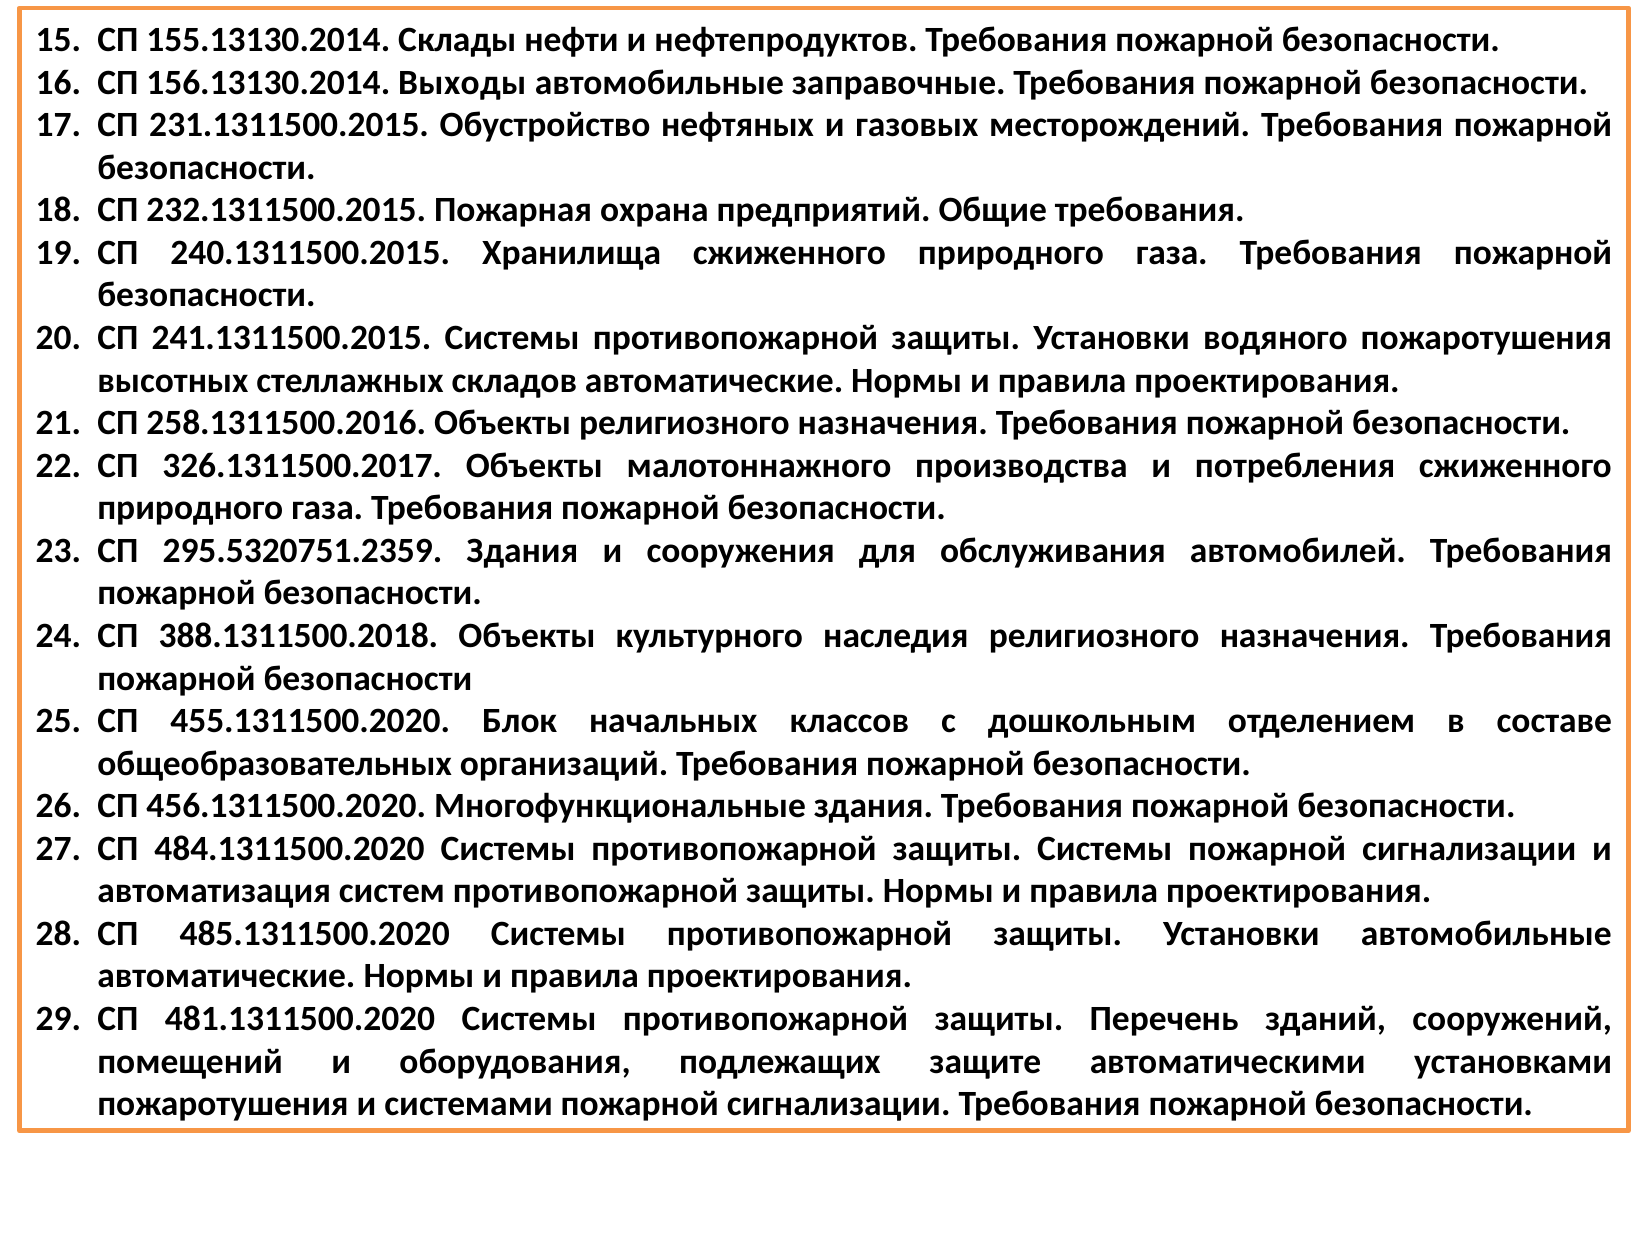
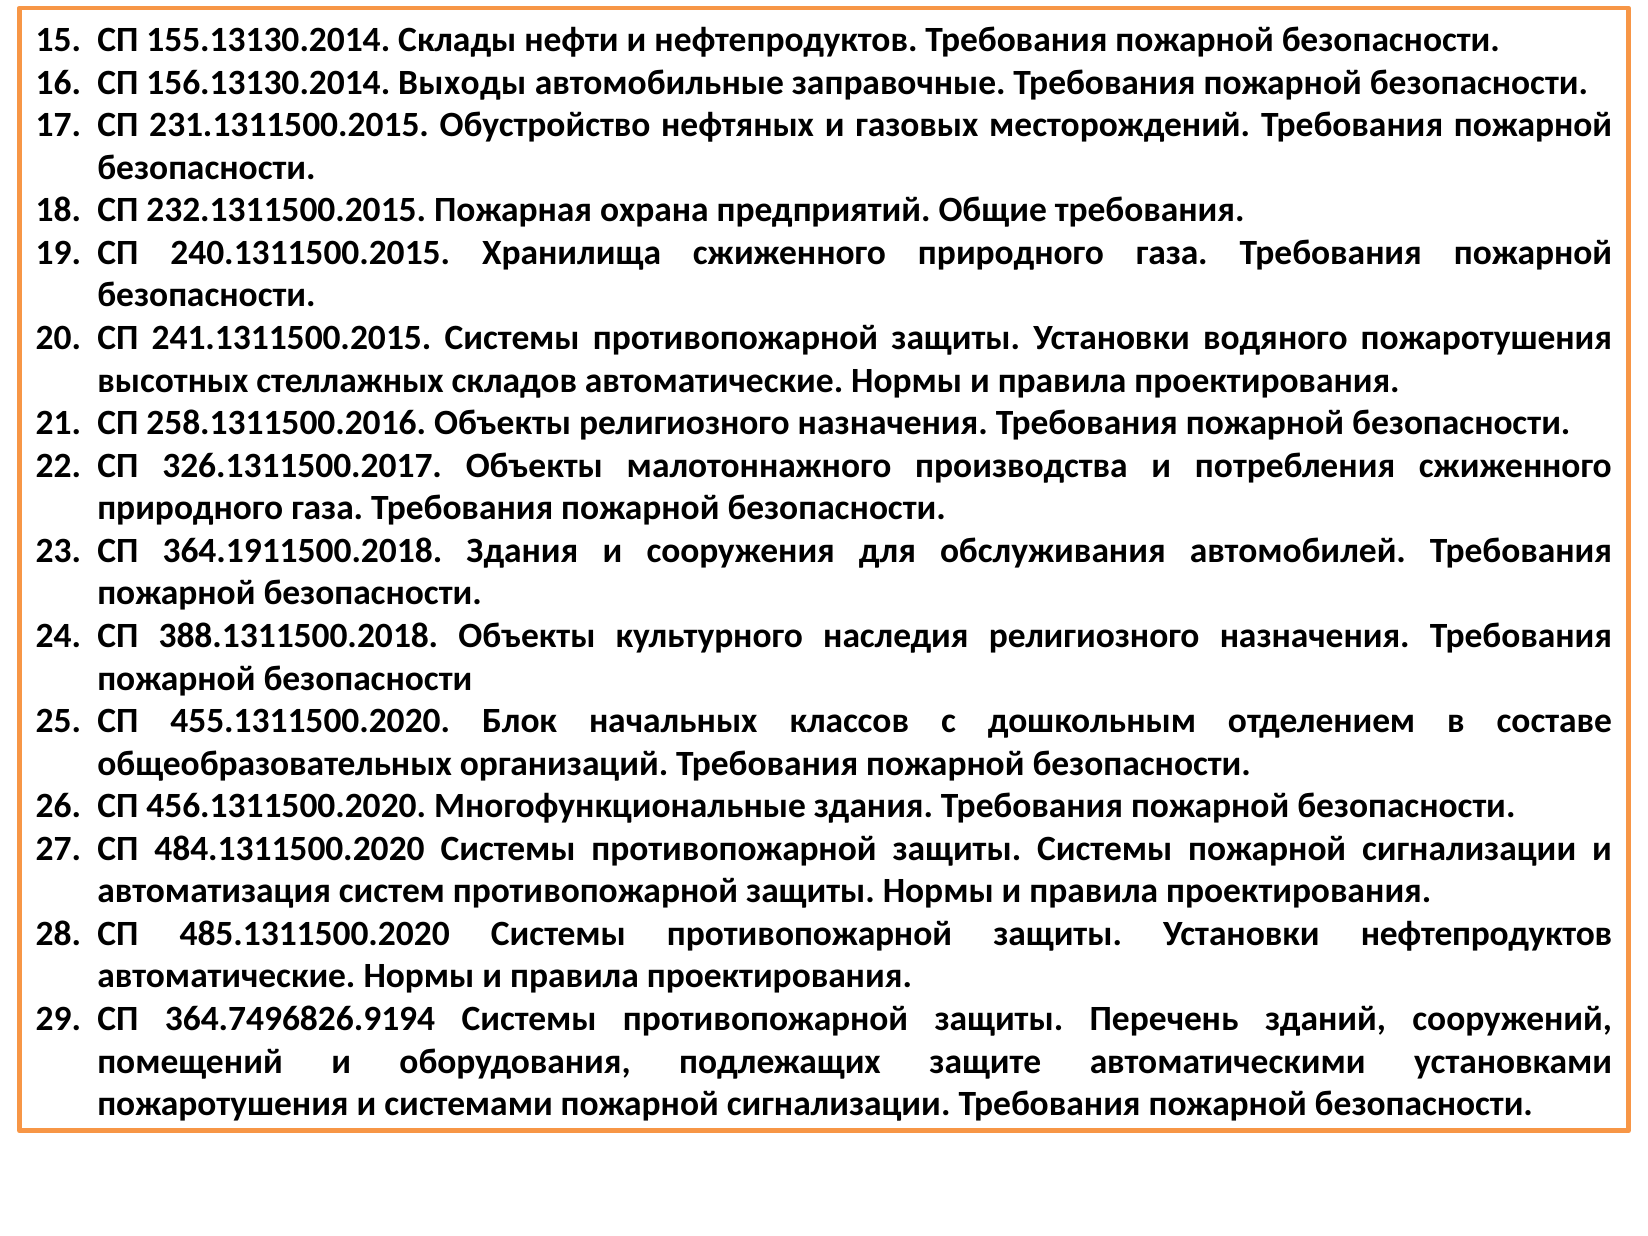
295.5320751.2359: 295.5320751.2359 -> 364.1911500.2018
Установки автомобильные: автомобильные -> нефтепродуктов
481.1311500.2020: 481.1311500.2020 -> 364.7496826.9194
